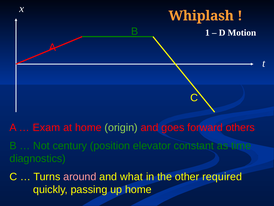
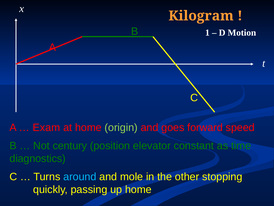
Whiplash: Whiplash -> Kilogram
others: others -> speed
around colour: pink -> light blue
what: what -> mole
required: required -> stopping
